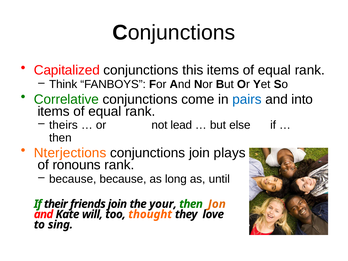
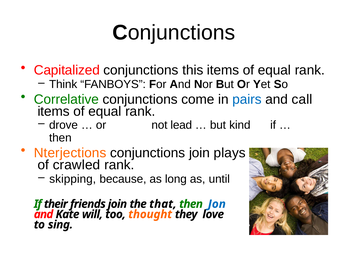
into: into -> call
theirs: theirs -> drove
else: else -> kind
ronouns: ronouns -> crawled
because at (73, 179): because -> skipping
your: your -> that
Jon colour: orange -> blue
